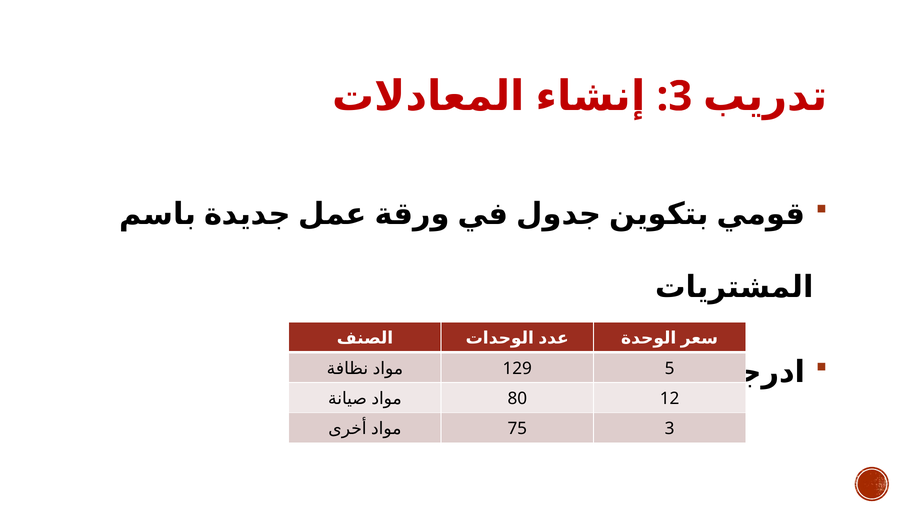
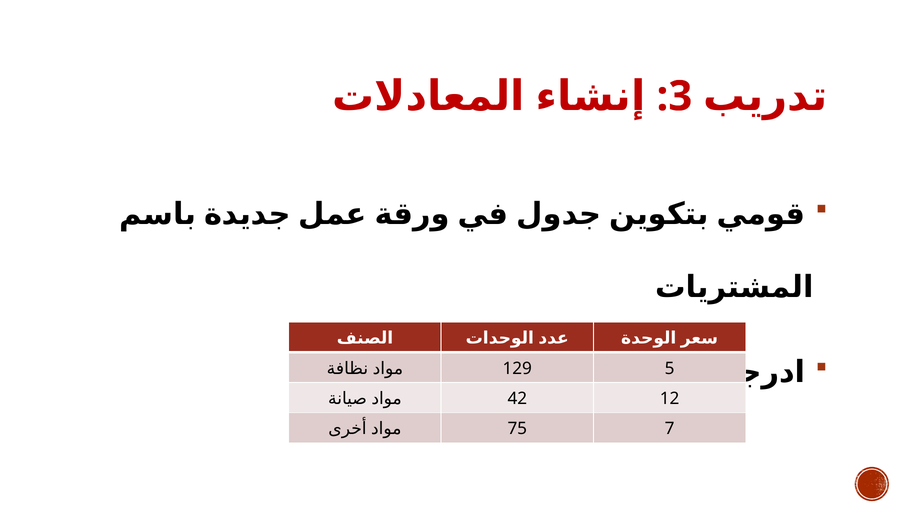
80: 80 -> 42
75 3: 3 -> 7
